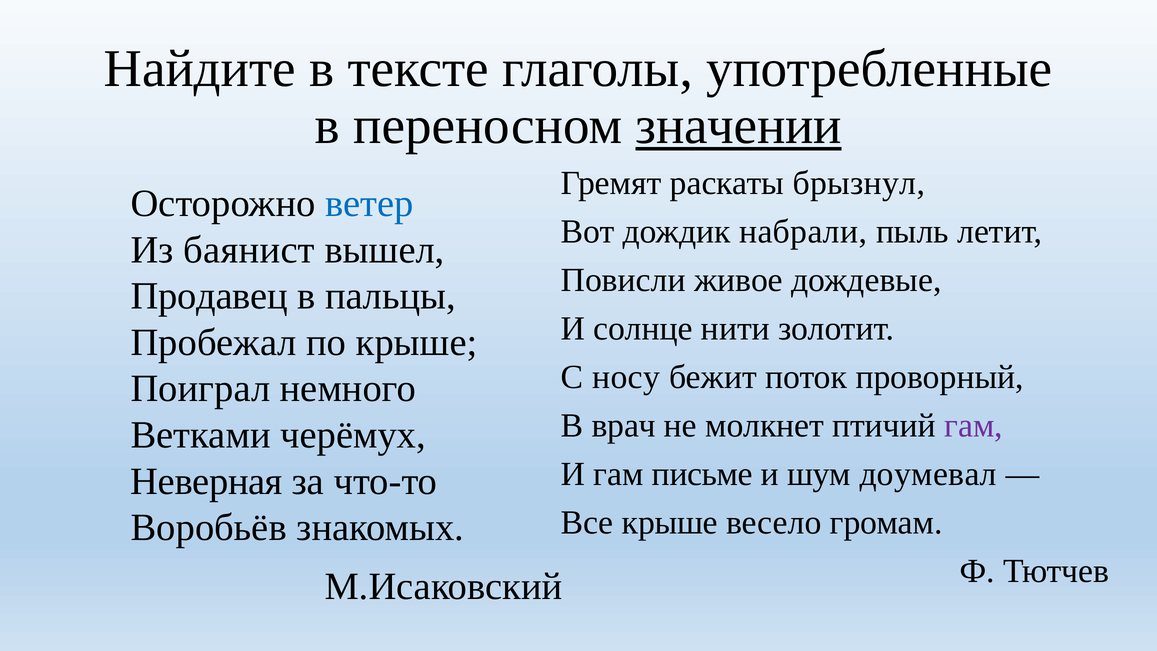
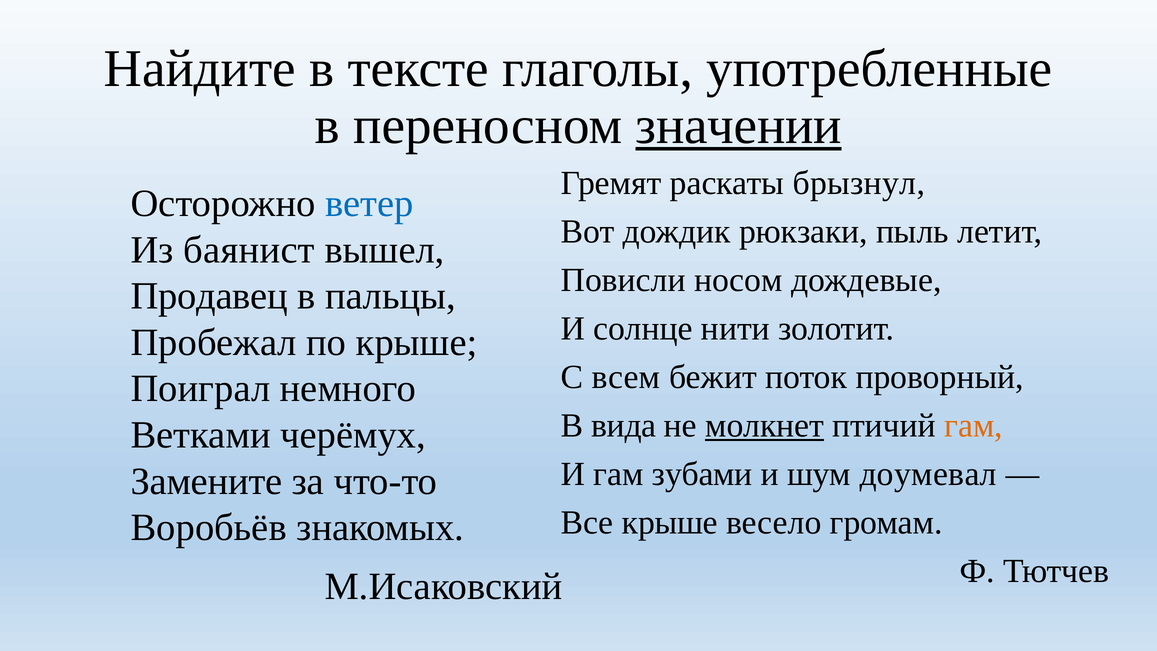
набрали: набрали -> рюкзаки
живое: живое -> носом
носу: носу -> всем
врач: врач -> вида
молкнет underline: none -> present
гам at (974, 425) colour: purple -> orange
письме: письме -> зубами
Неверная: Неверная -> Замените
